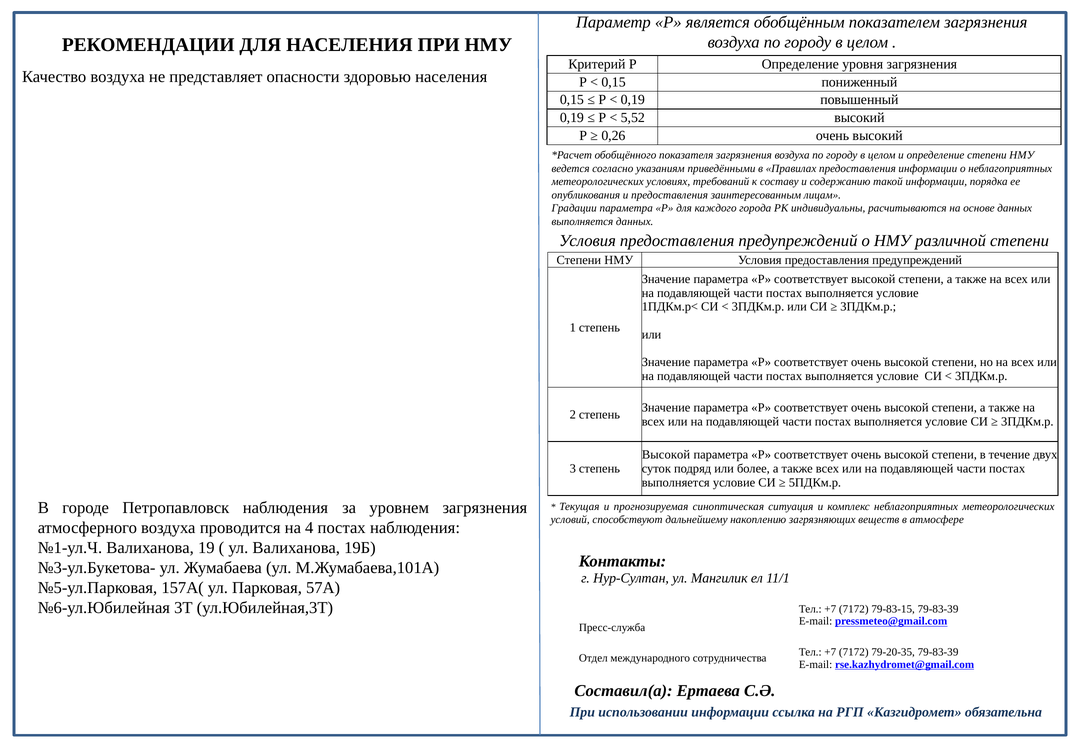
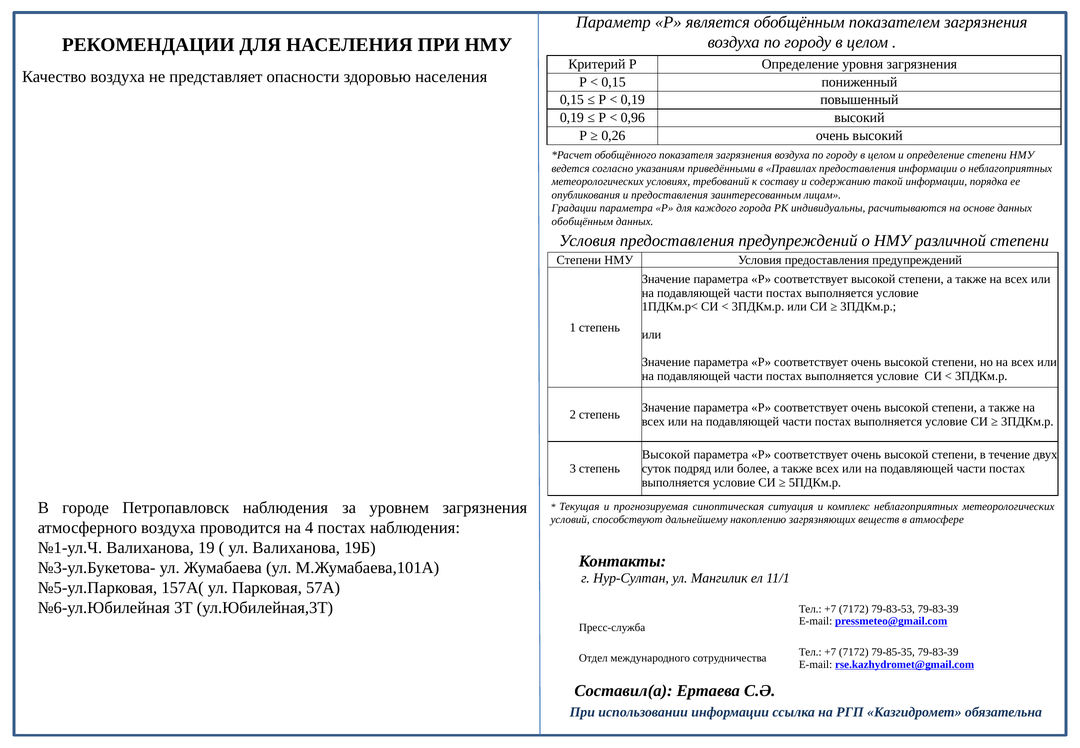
5,52: 5,52 -> 0,96
выполняется at (582, 221): выполняется -> обобщённым
79-83-15: 79-83-15 -> 79-83-53
79-20-35: 79-20-35 -> 79-85-35
